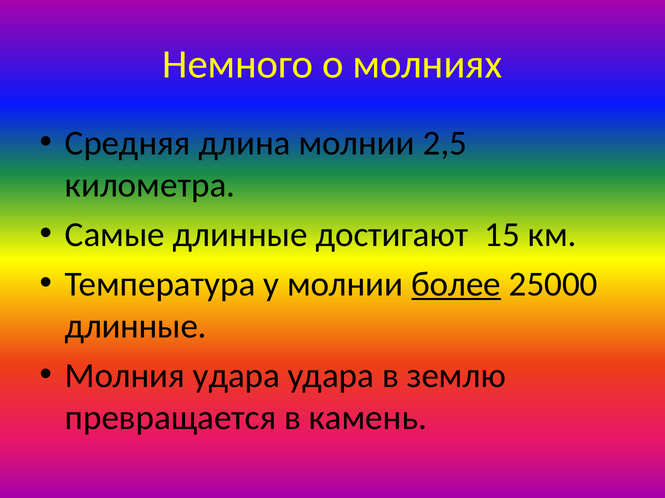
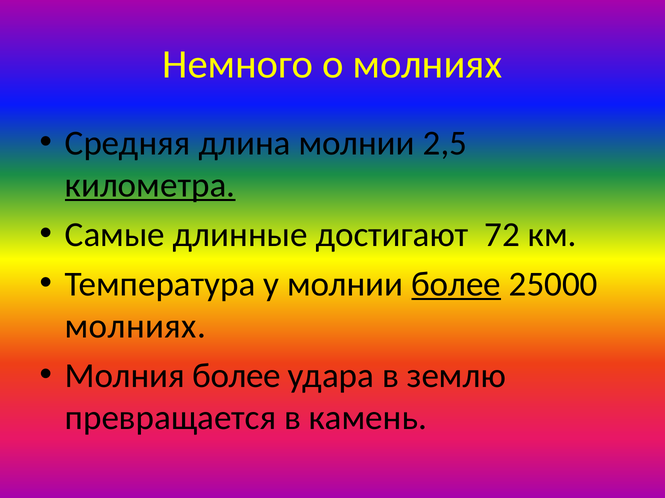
километра underline: none -> present
15: 15 -> 72
длинные at (136, 326): длинные -> молниях
Молния удара: удара -> более
